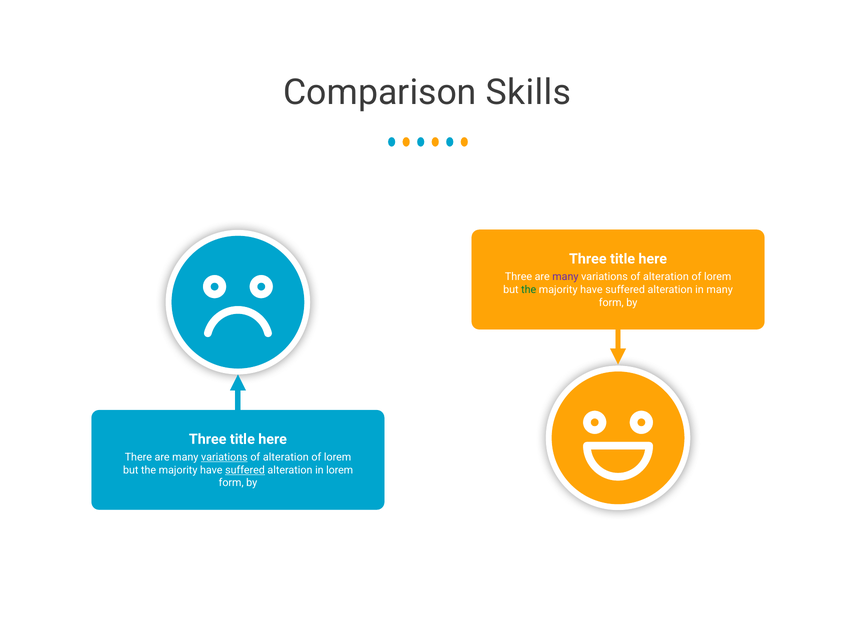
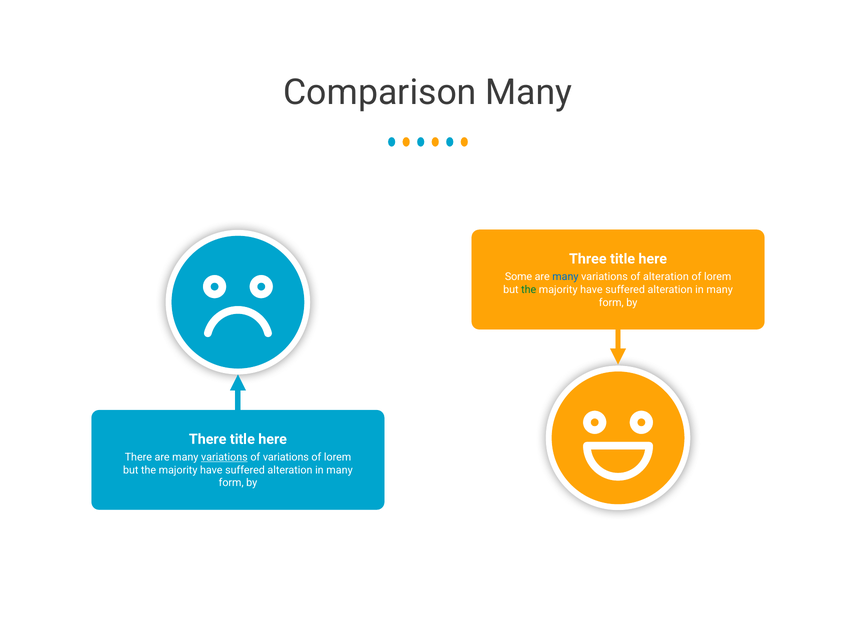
Comparison Skills: Skills -> Many
Three at (519, 277): Three -> Some
many at (565, 277) colour: purple -> blue
Three at (208, 439): Three -> There
alteration at (286, 457): alteration -> variations
suffered at (245, 470) underline: present -> none
lorem at (340, 470): lorem -> many
